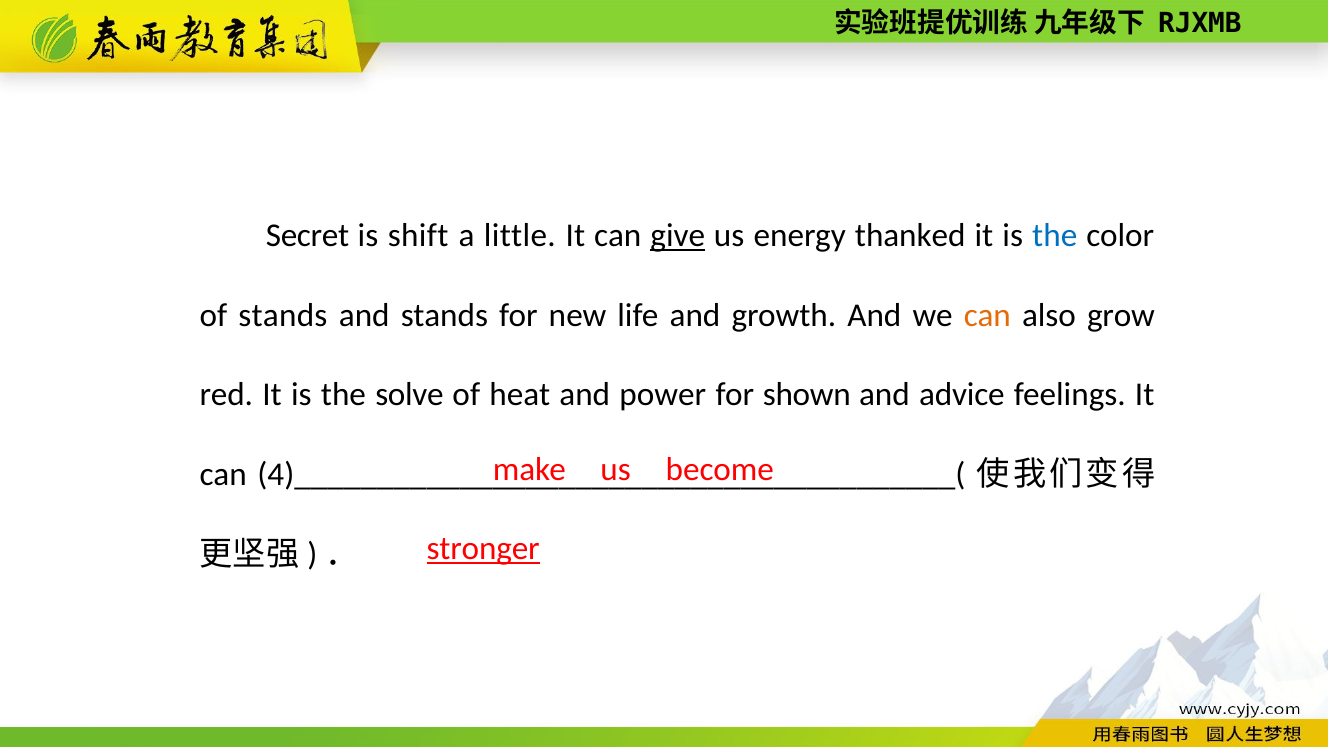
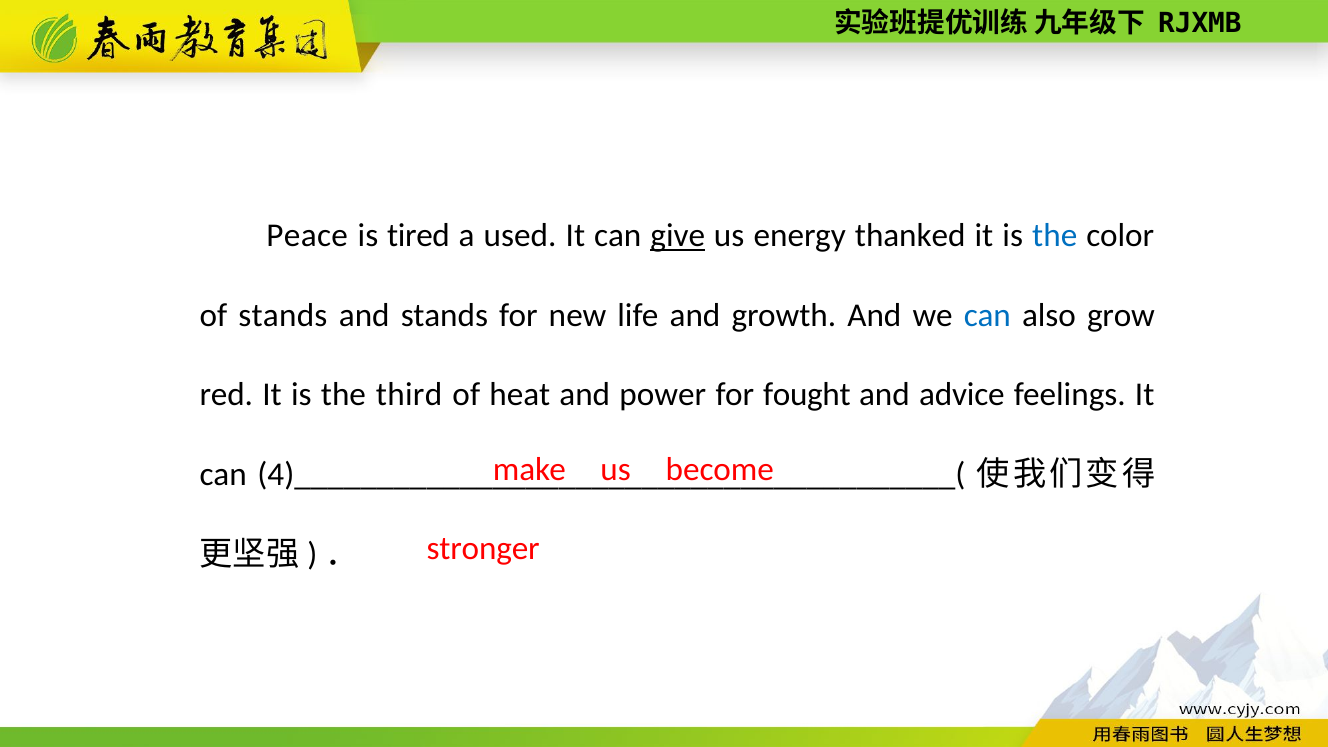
Secret: Secret -> Peace
shift: shift -> tired
little: little -> used
can at (987, 315) colour: orange -> blue
solve: solve -> third
shown: shown -> fought
stronger underline: present -> none
